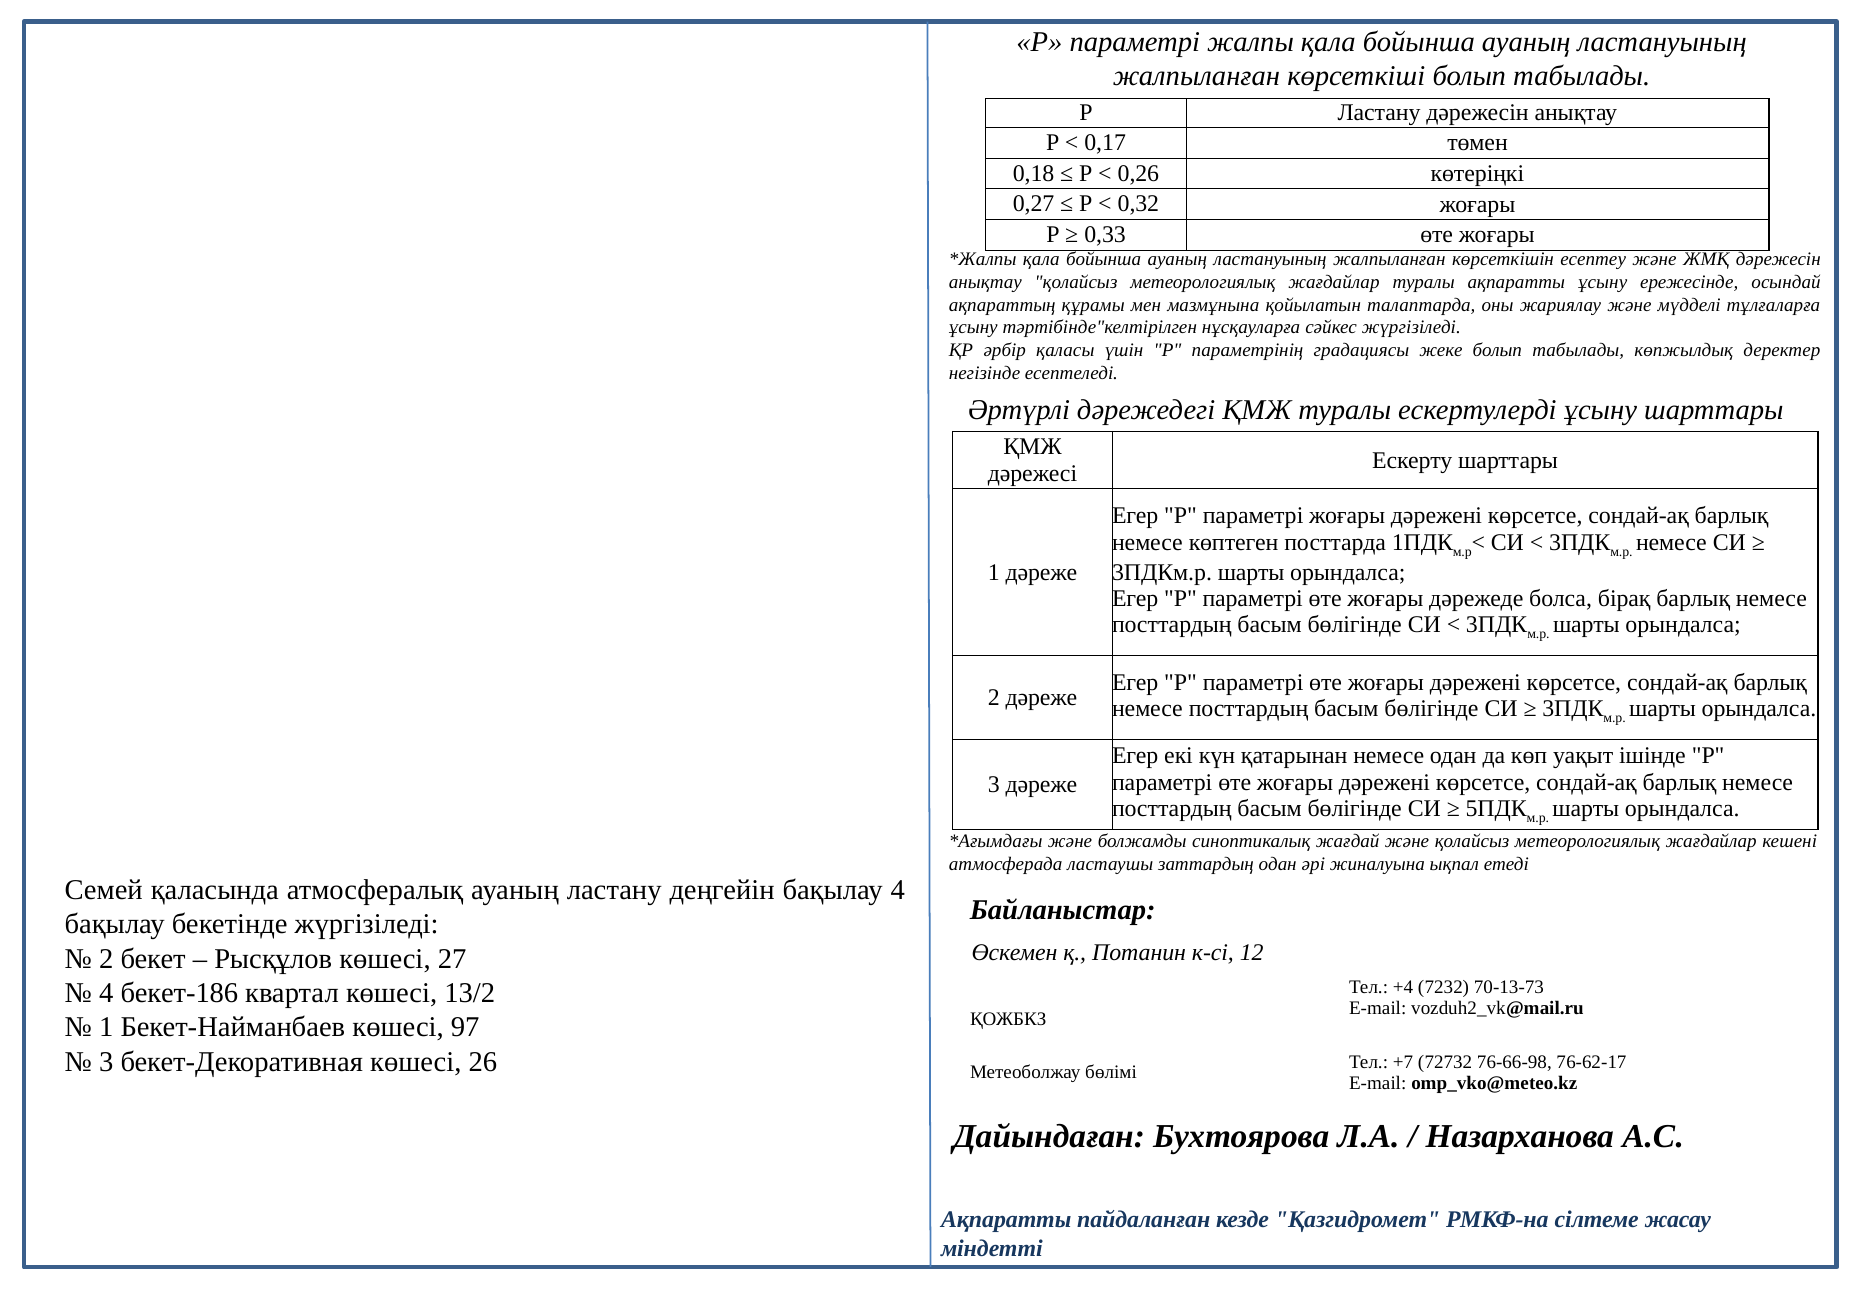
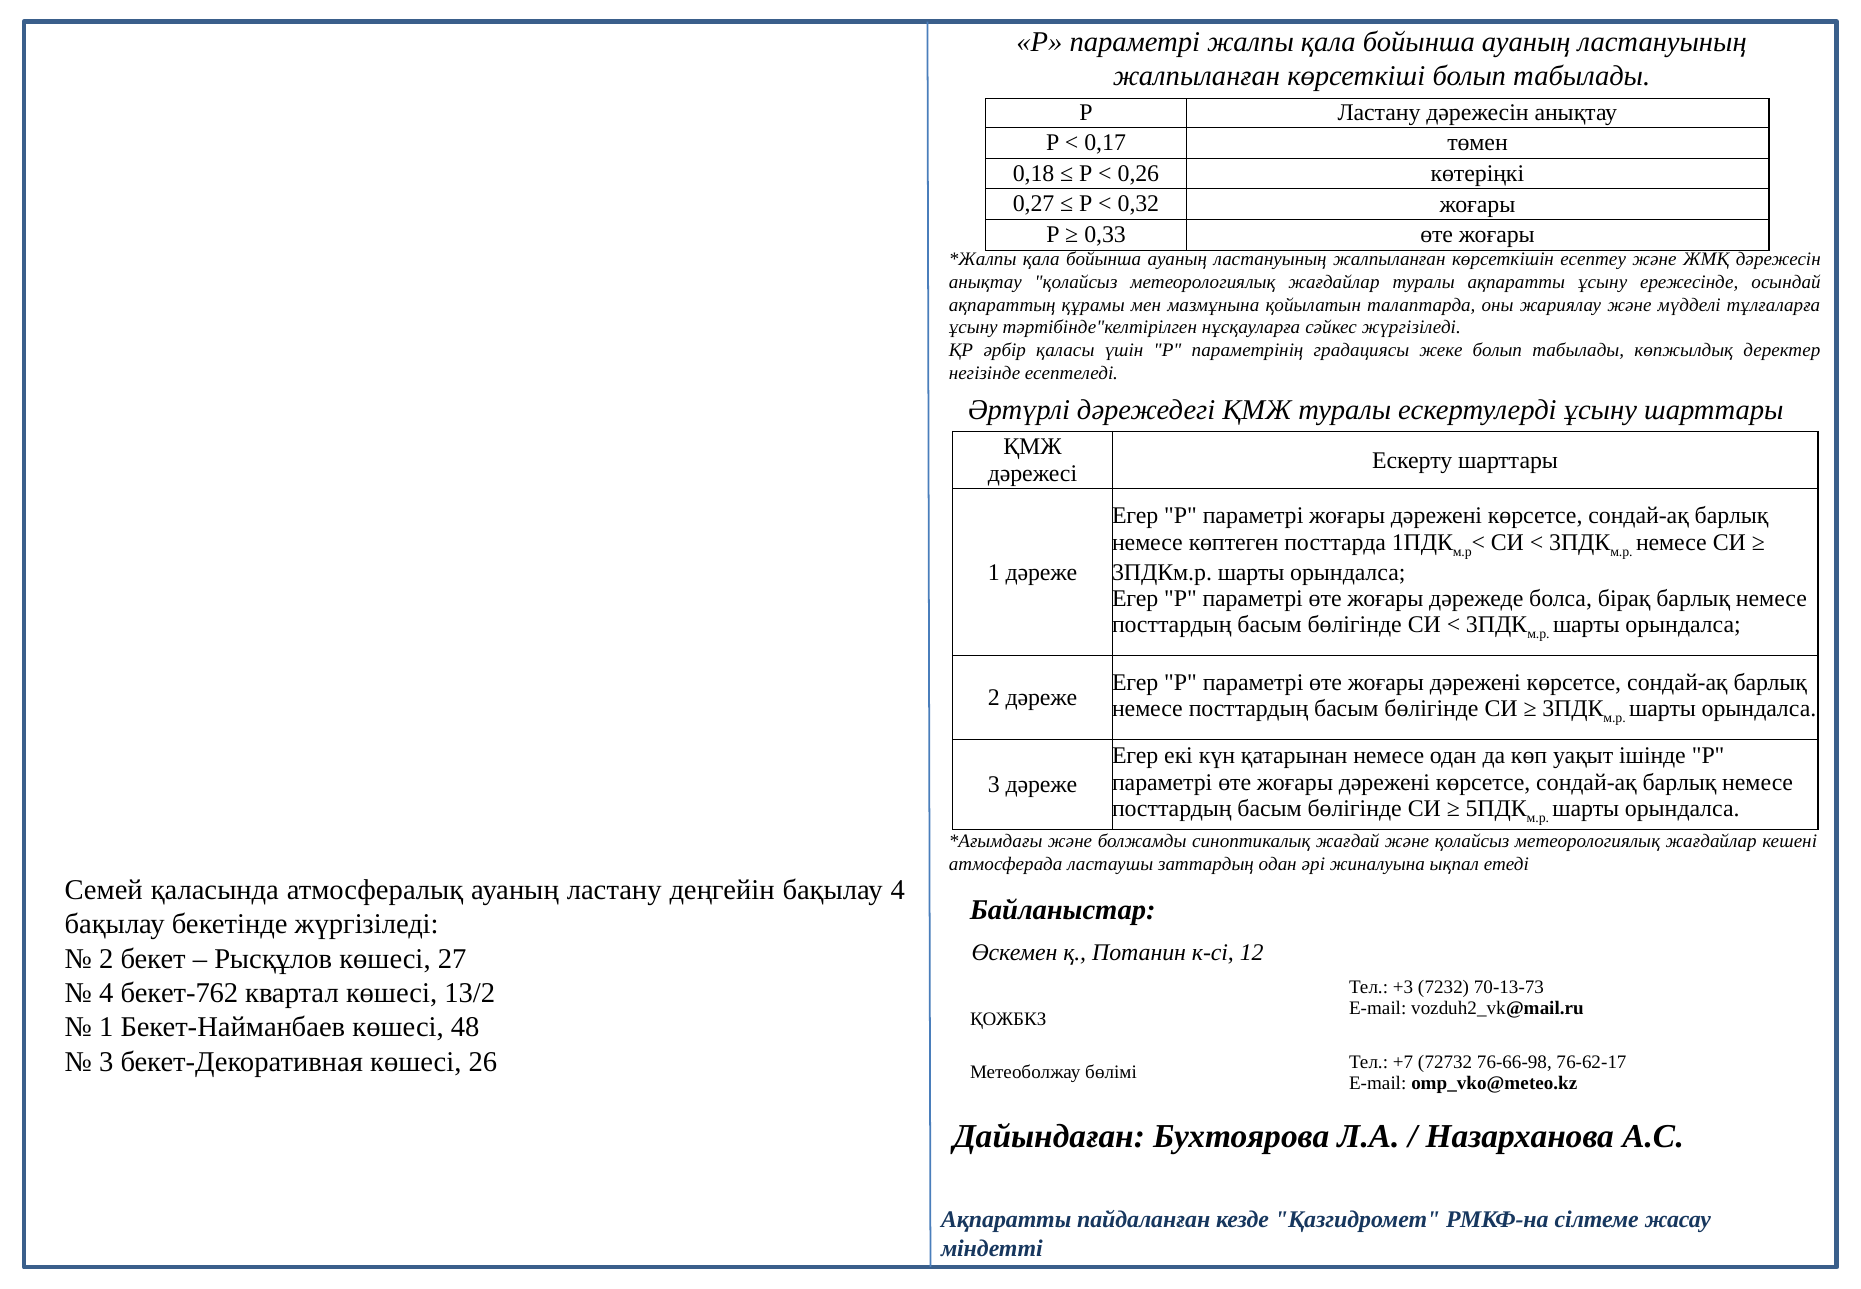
+4: +4 -> +3
бекет-186: бекет-186 -> бекет-762
97: 97 -> 48
